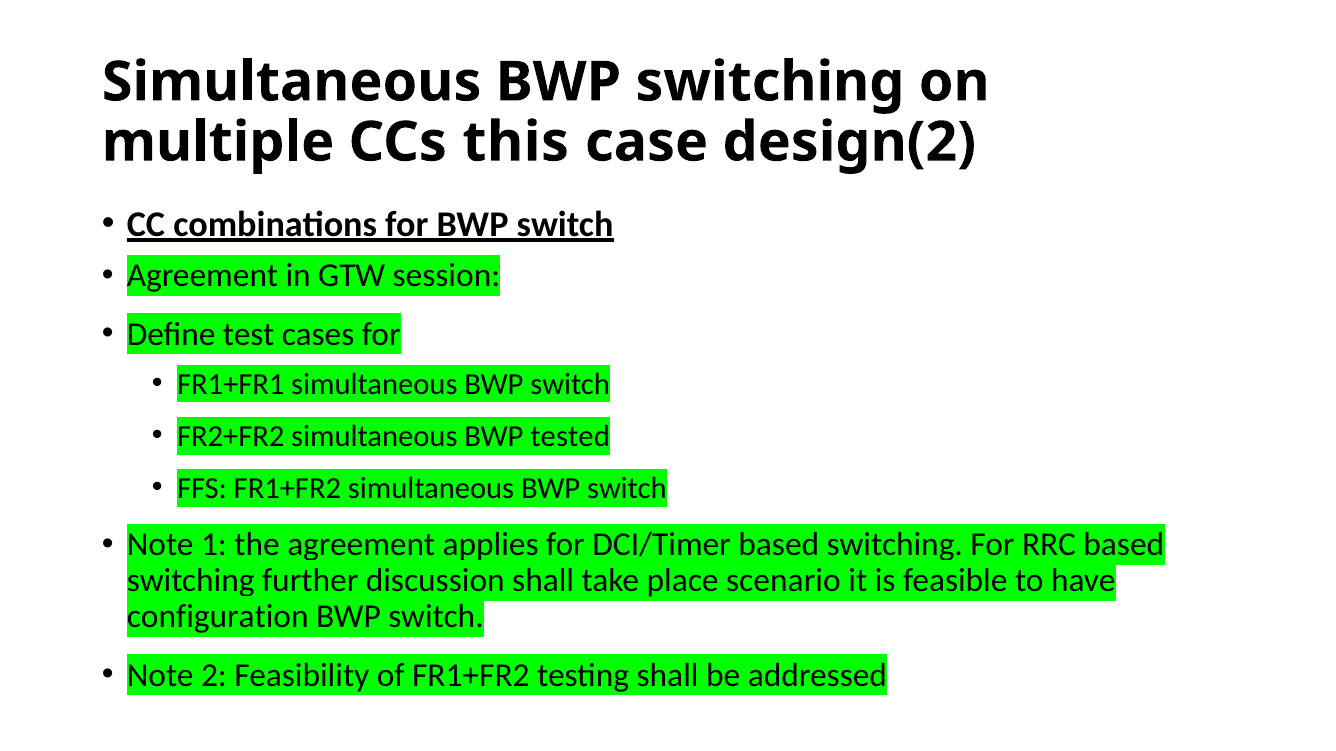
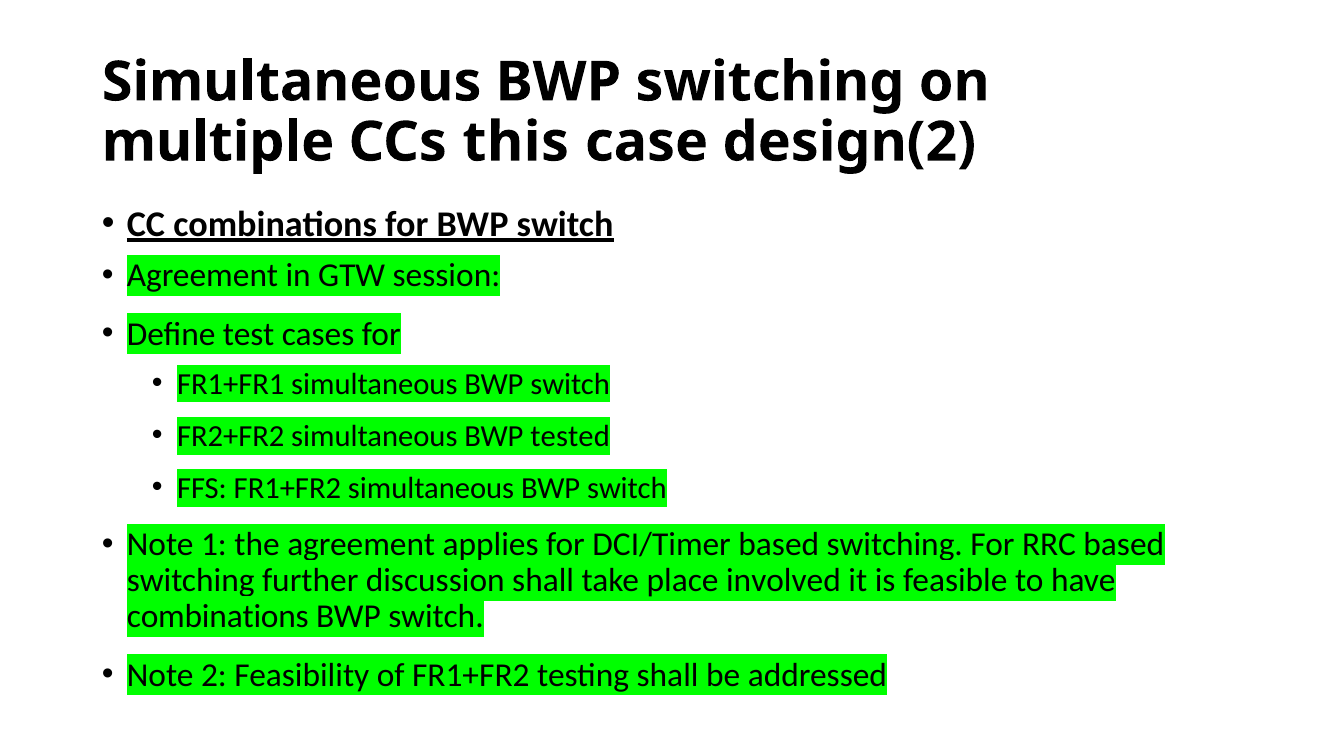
scenario: scenario -> involved
configuration at (218, 617): configuration -> combinations
